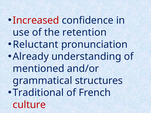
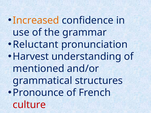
Increased colour: red -> orange
retention: retention -> grammar
Already: Already -> Harvest
Traditional: Traditional -> Pronounce
